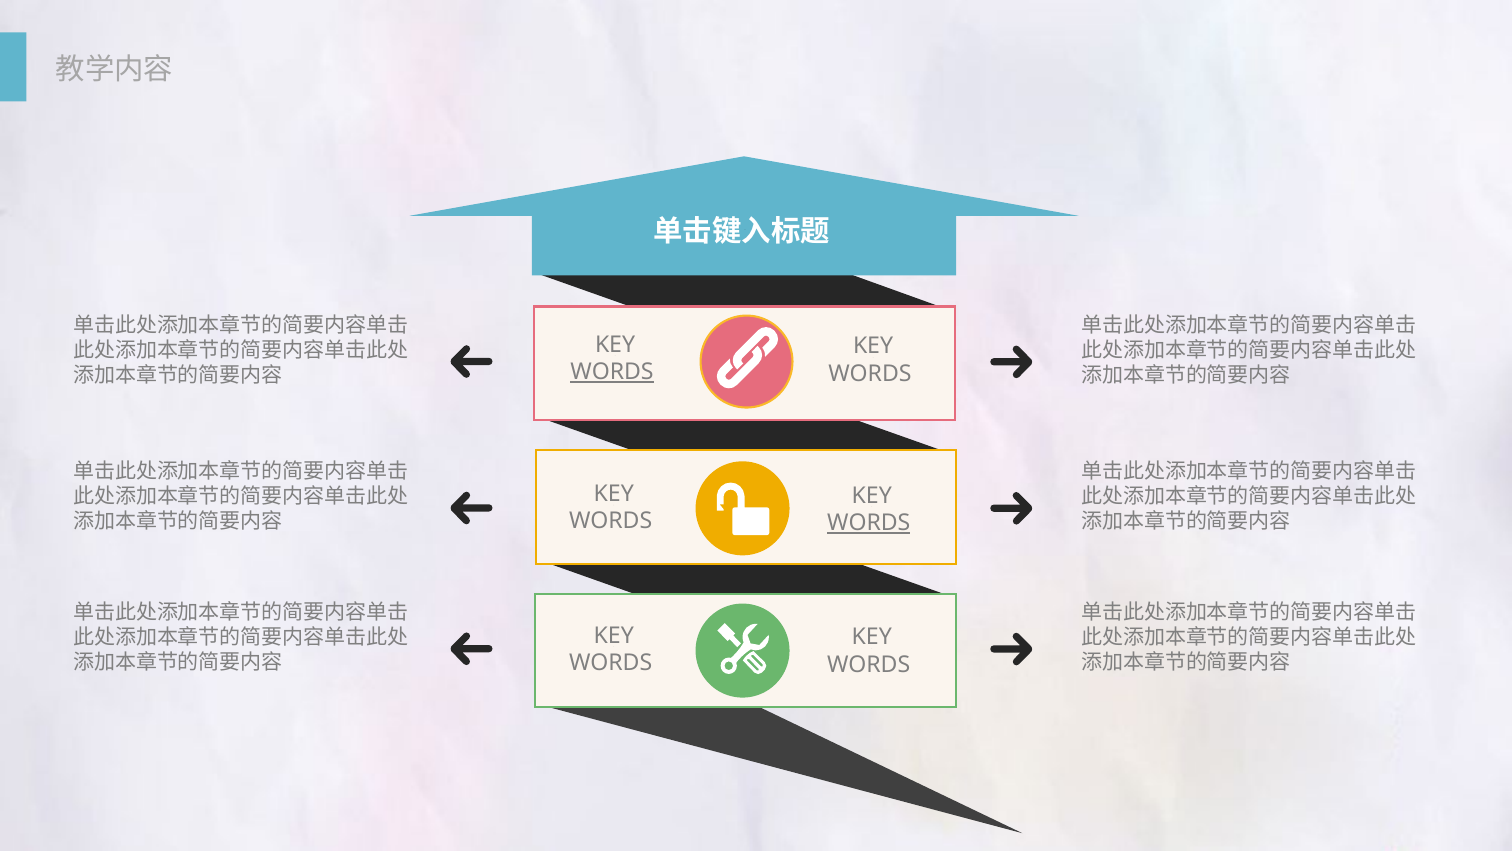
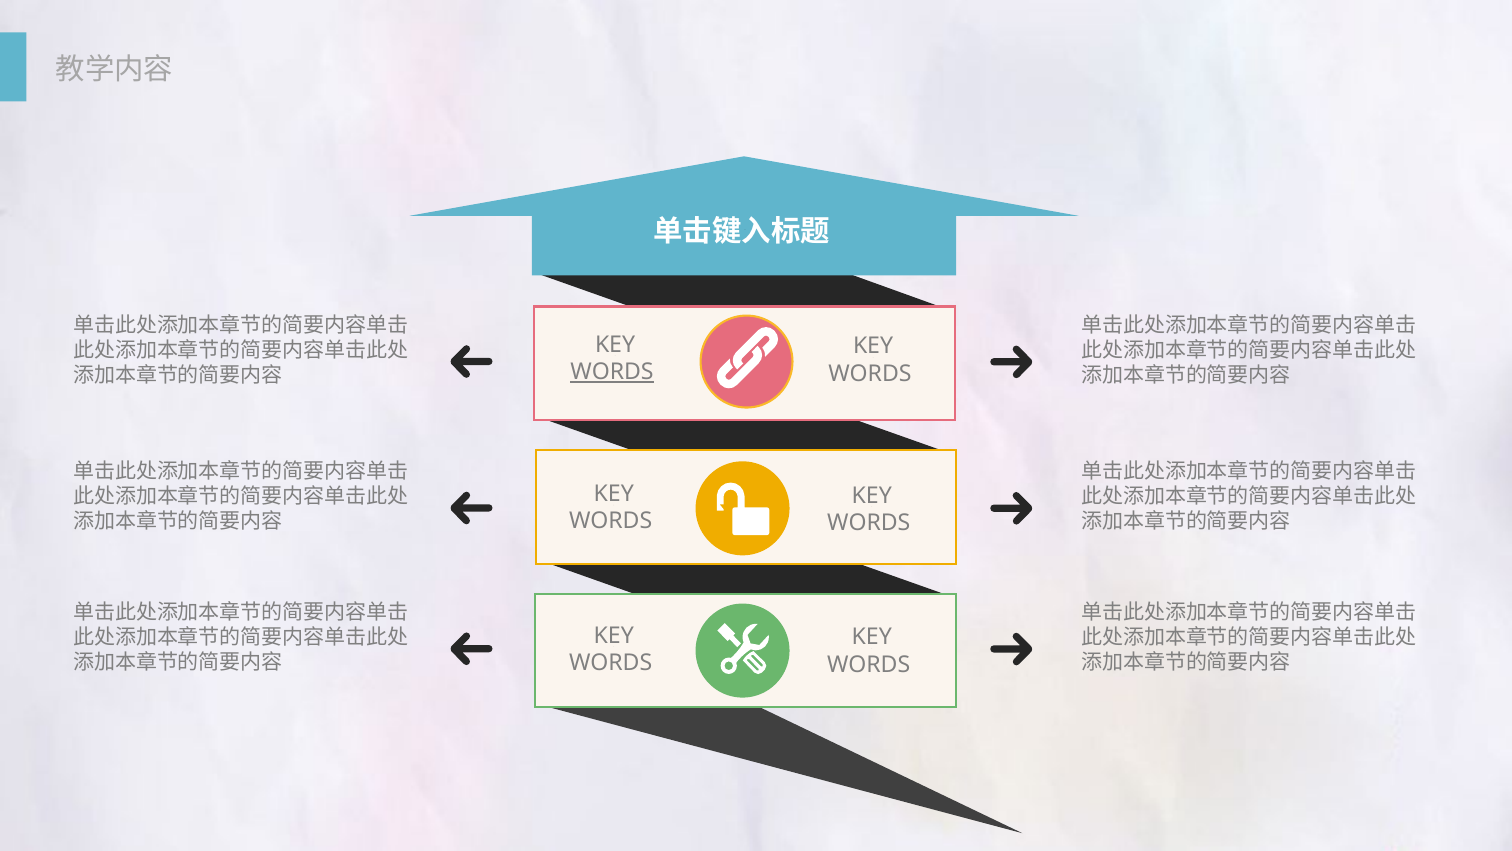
WORDS at (869, 523) underline: present -> none
